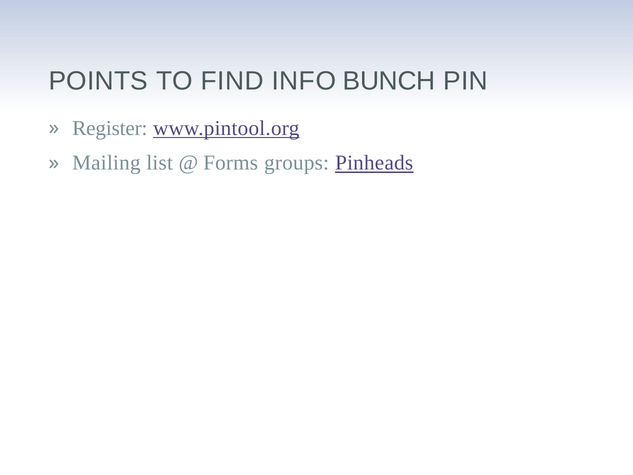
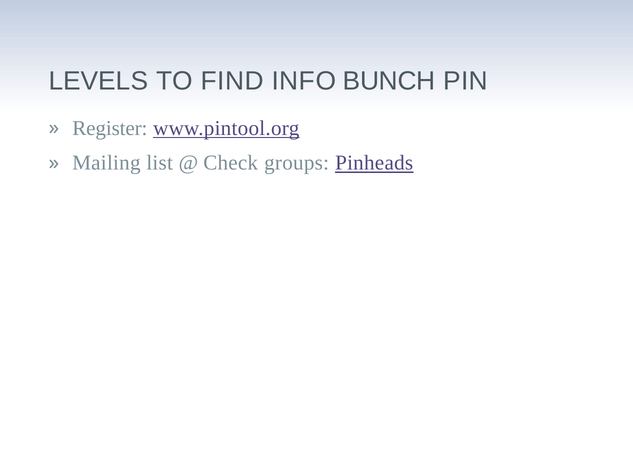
POINTS: POINTS -> LEVELS
Forms: Forms -> Check
